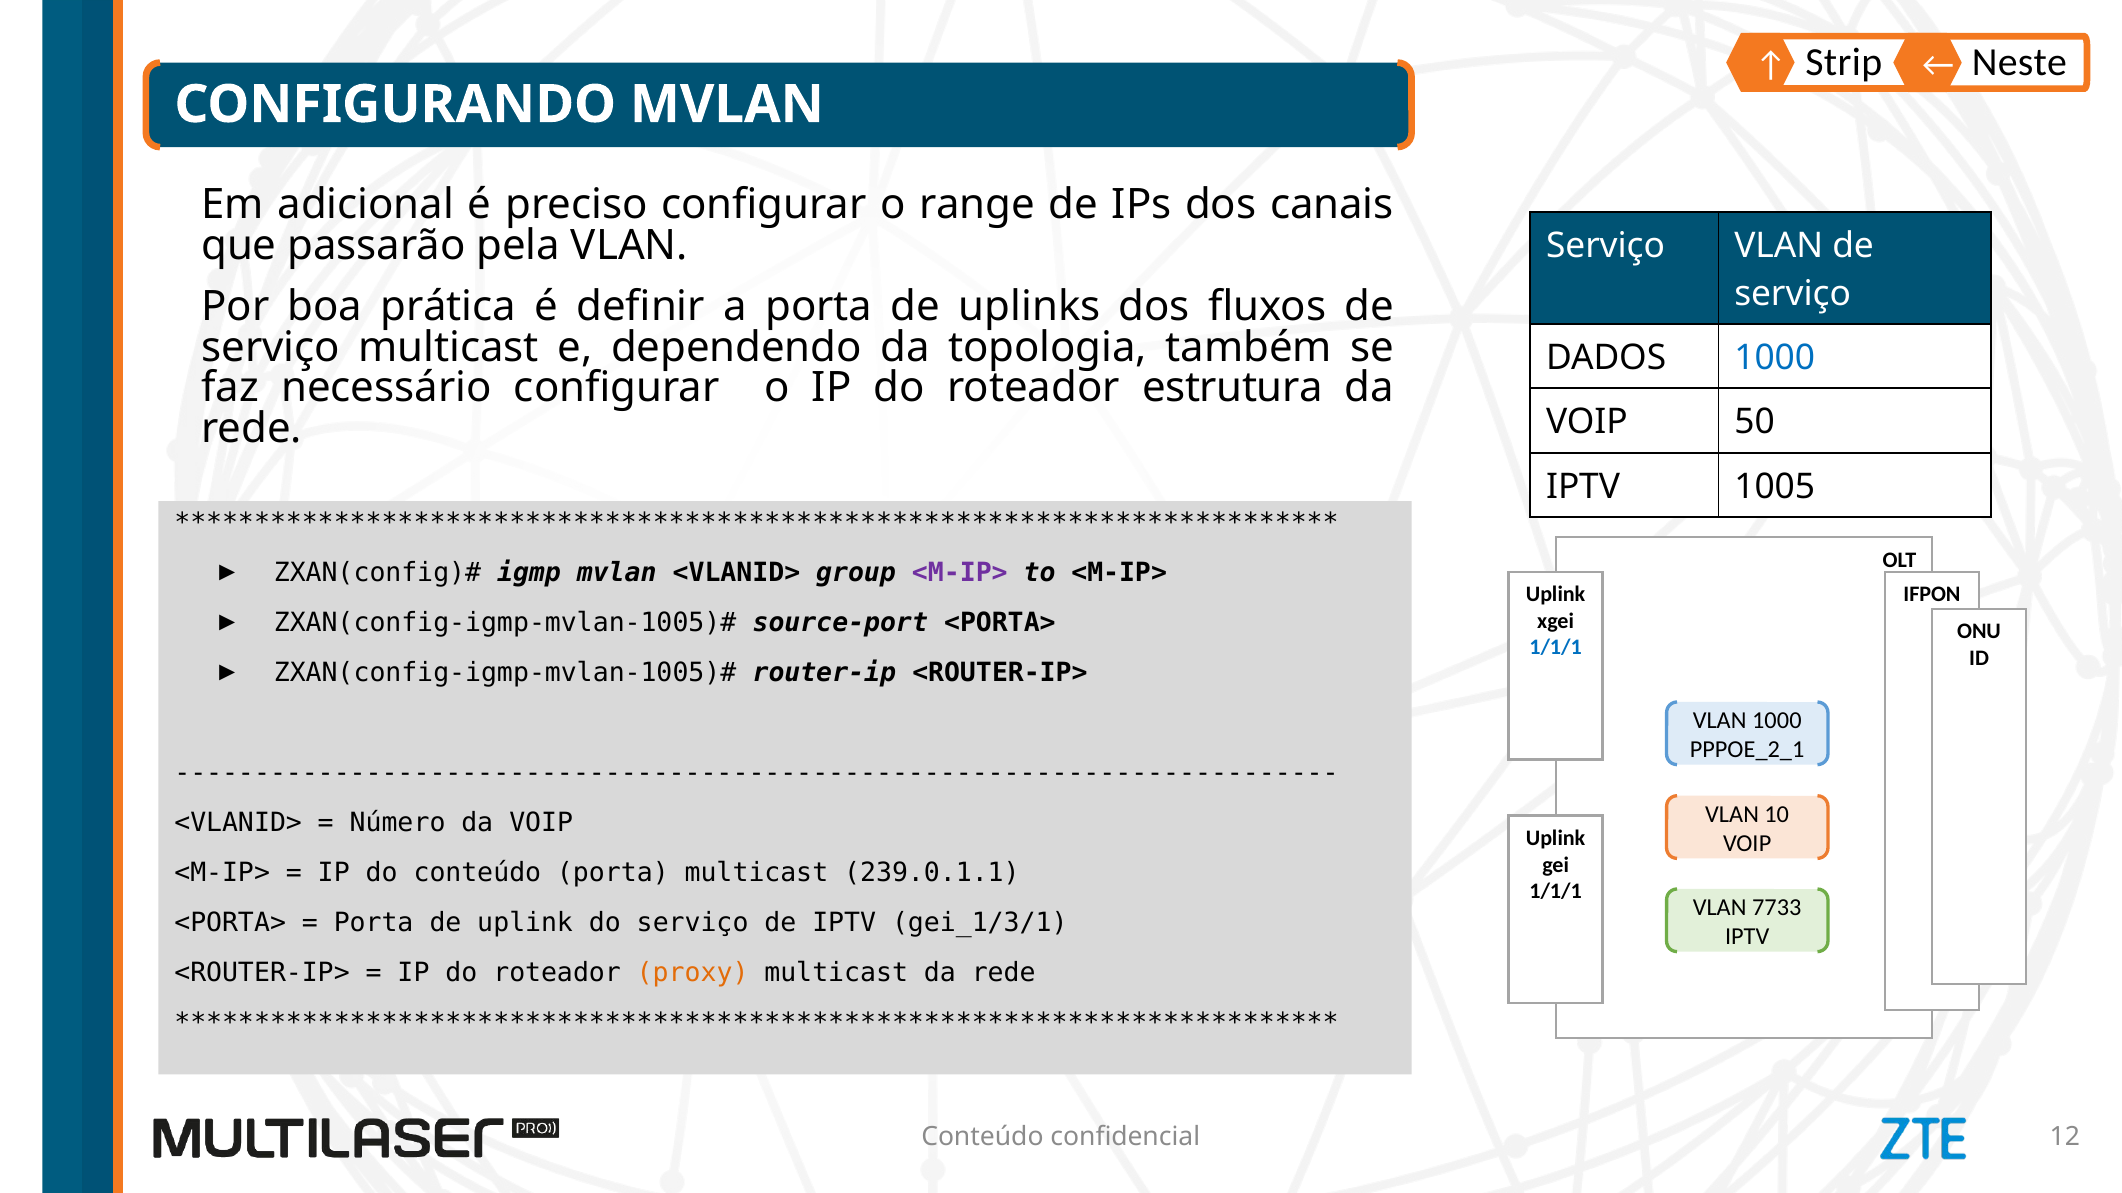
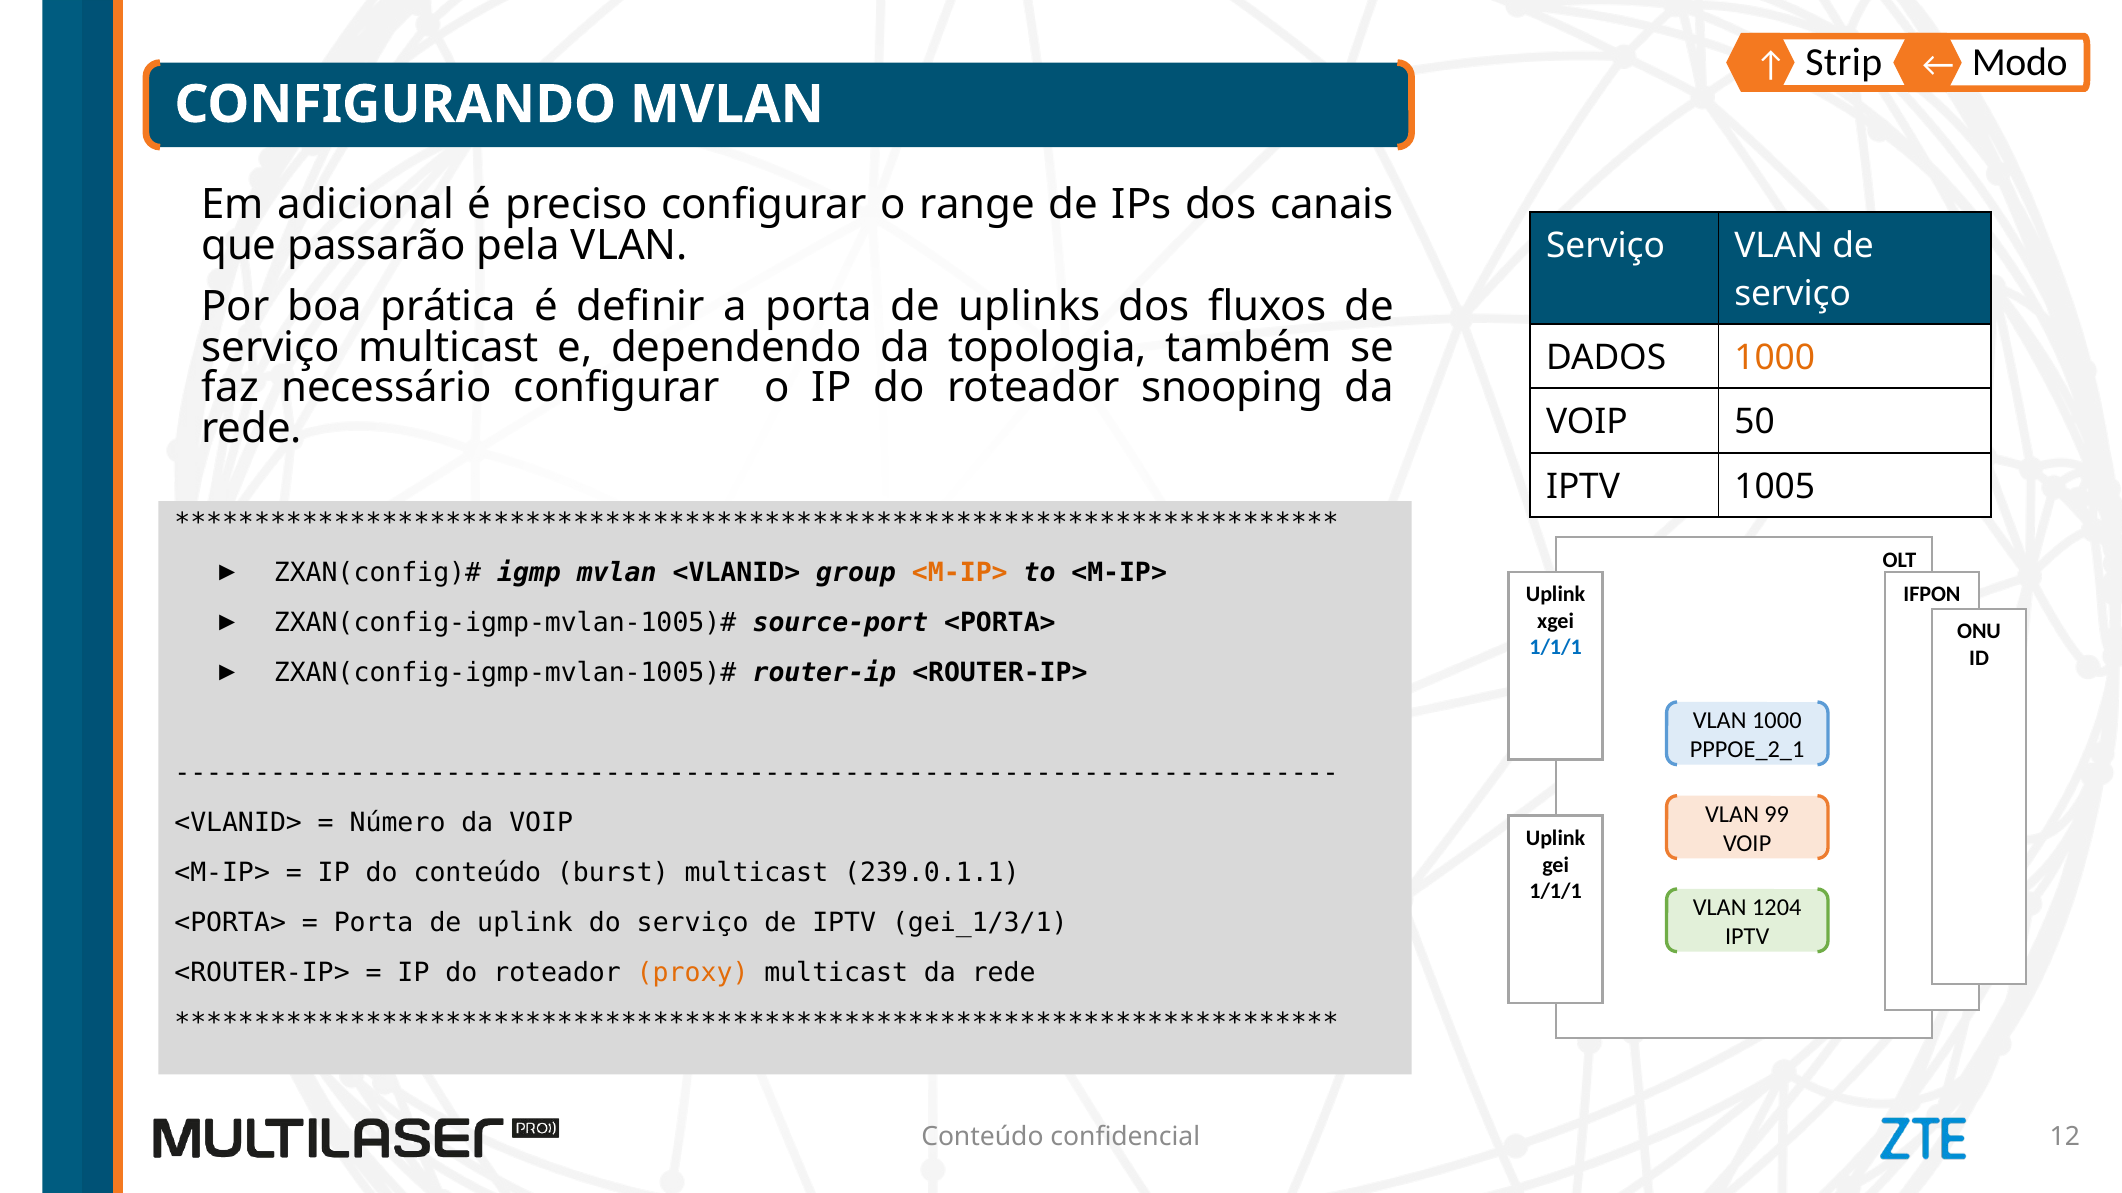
Neste: Neste -> Modo
1000 at (1775, 358) colour: blue -> orange
estrutura: estrutura -> snooping
<M-IP> at (960, 573) colour: purple -> orange
10: 10 -> 99
conteúdo porta: porta -> burst
7733: 7733 -> 1204
